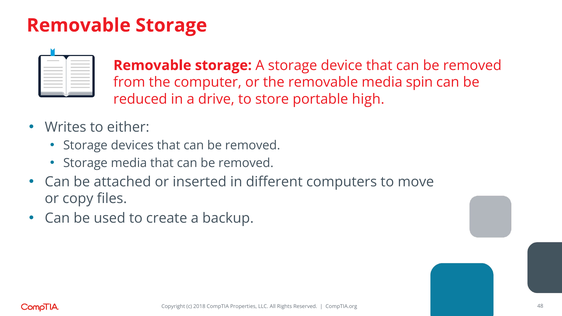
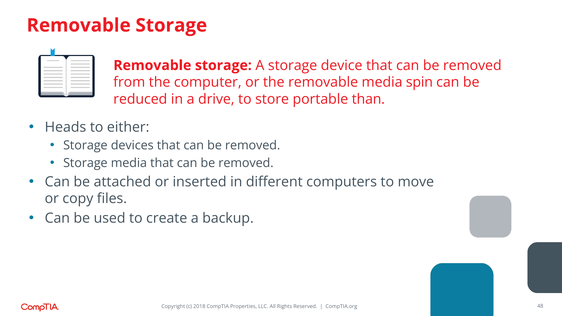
high: high -> than
Writes: Writes -> Heads
